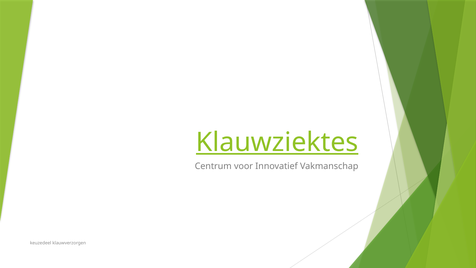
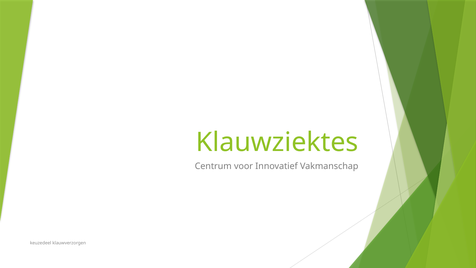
Klauwziektes underline: present -> none
